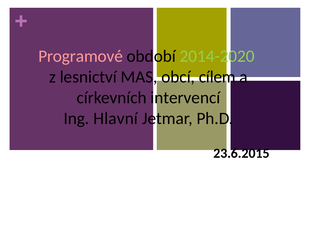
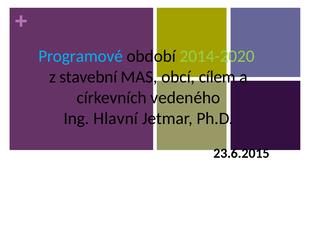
Programové colour: pink -> light blue
lesnictví: lesnictví -> stavební
intervencí: intervencí -> vedeného
